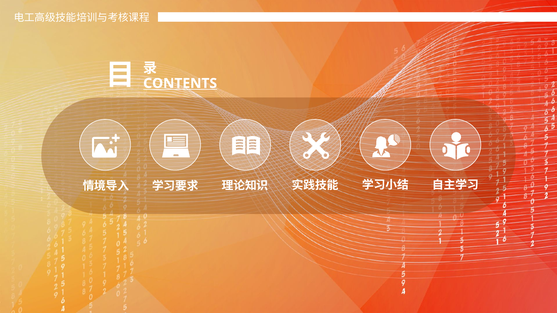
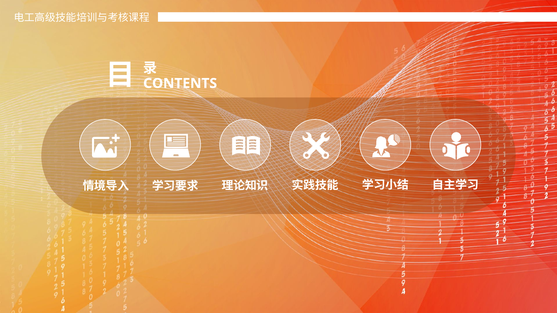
CONTENTS underline: present -> none
